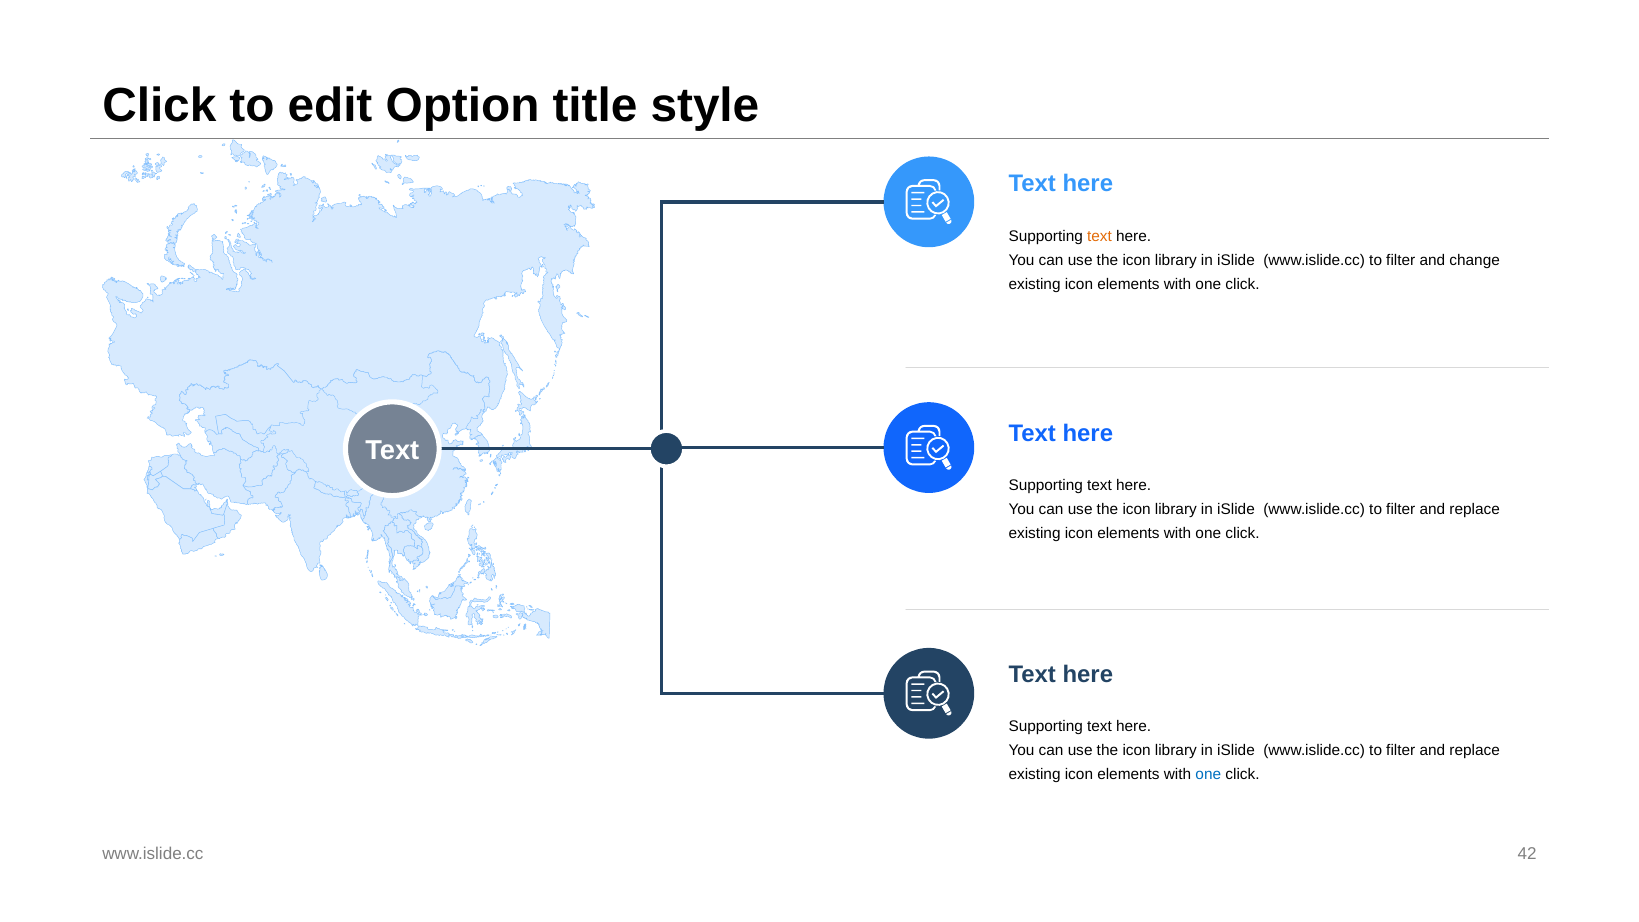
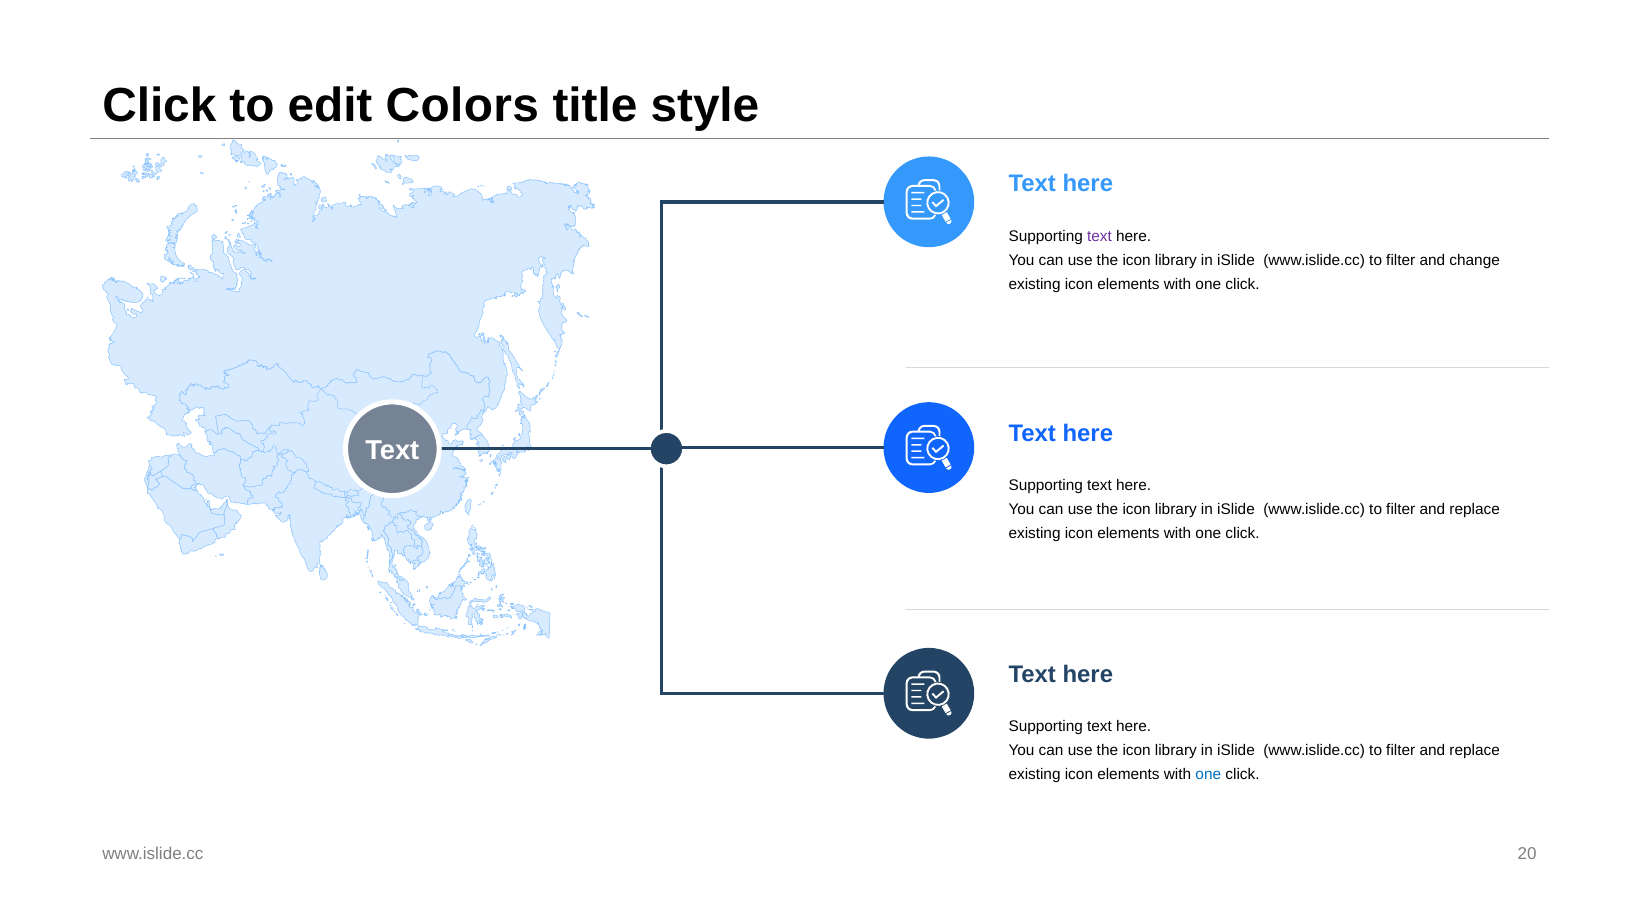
Option: Option -> Colors
text at (1099, 236) colour: orange -> purple
42: 42 -> 20
